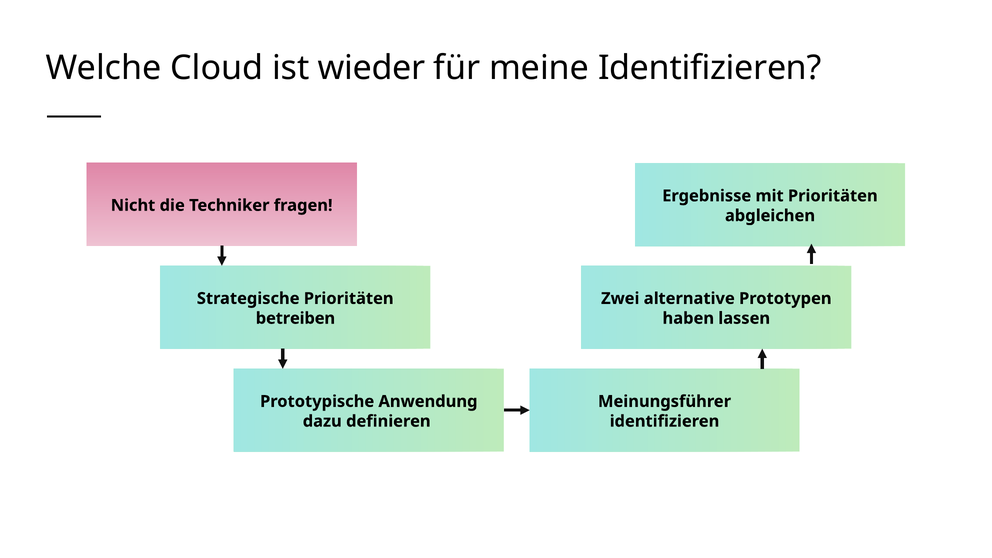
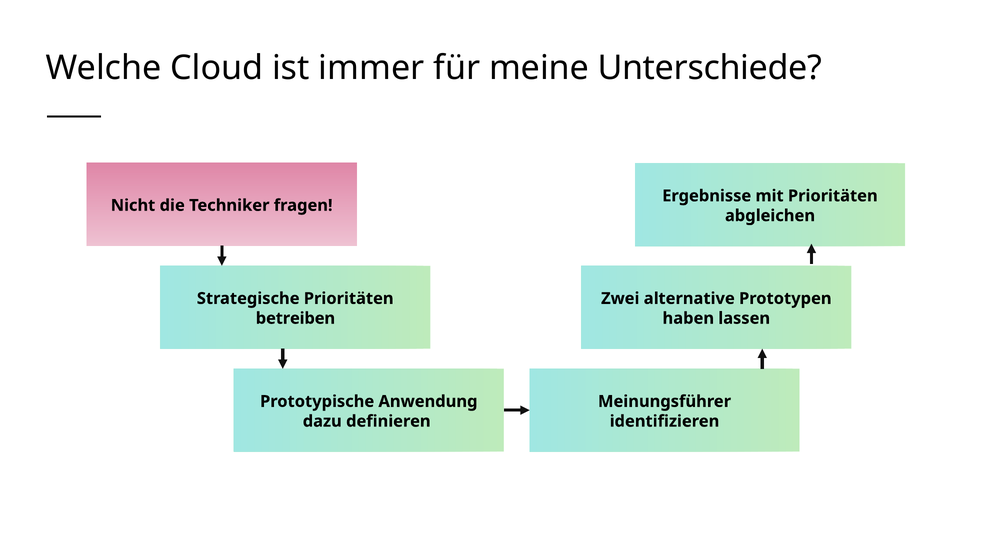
wieder: wieder -> immer
meine Identifizieren: Identifizieren -> Unterschiede
